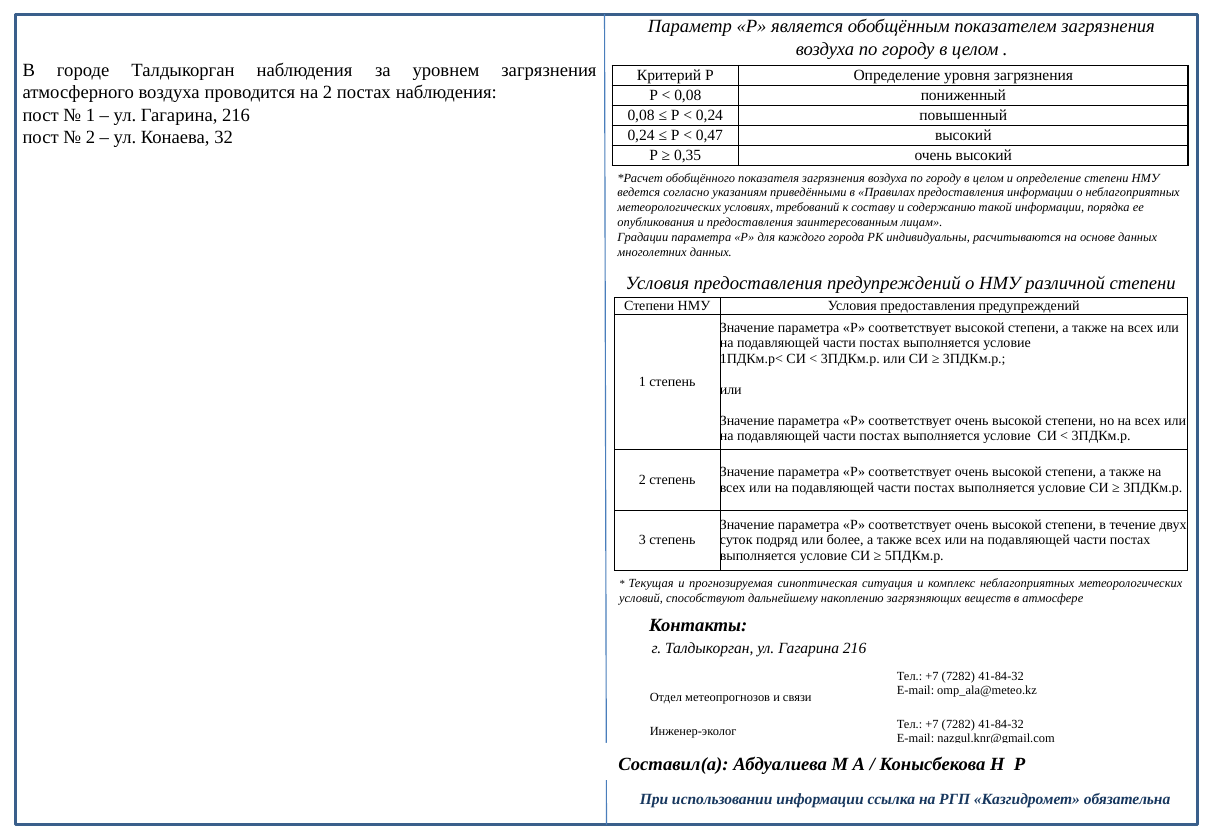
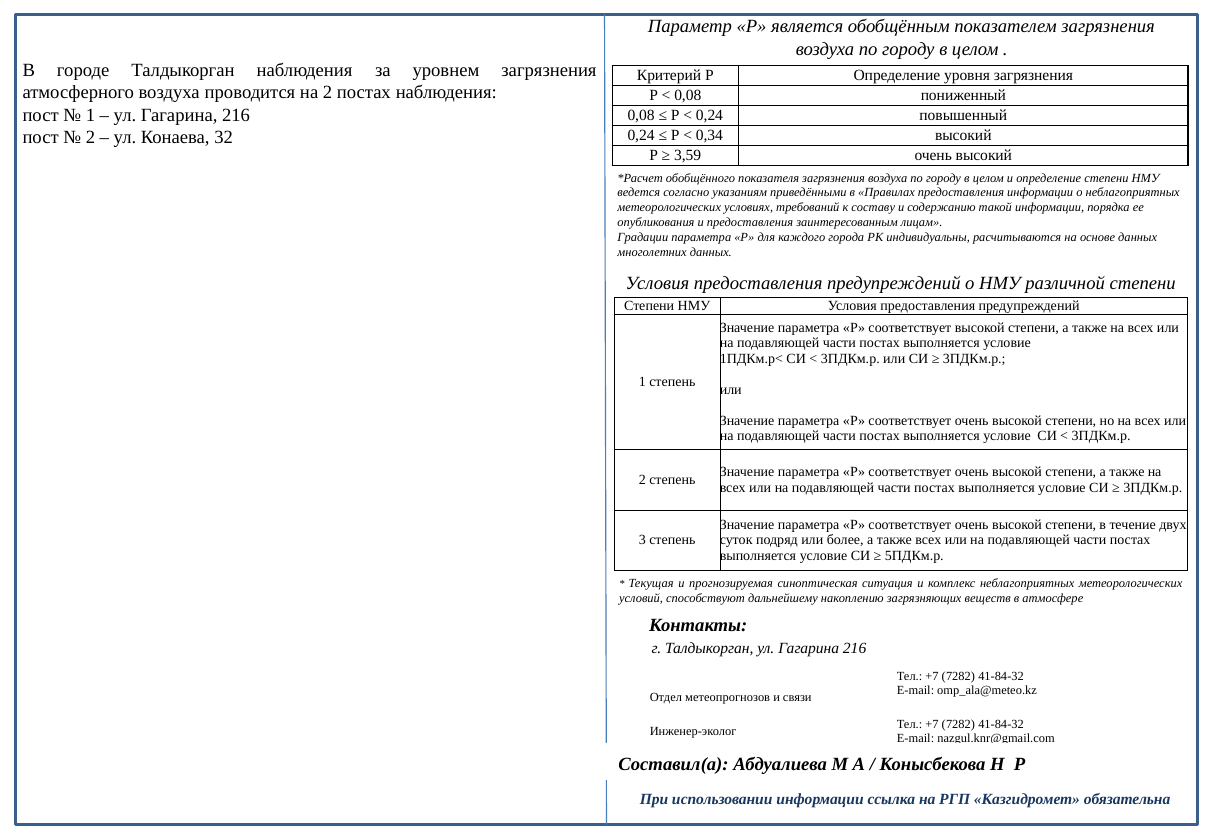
0,47: 0,47 -> 0,34
0,35: 0,35 -> 3,59
